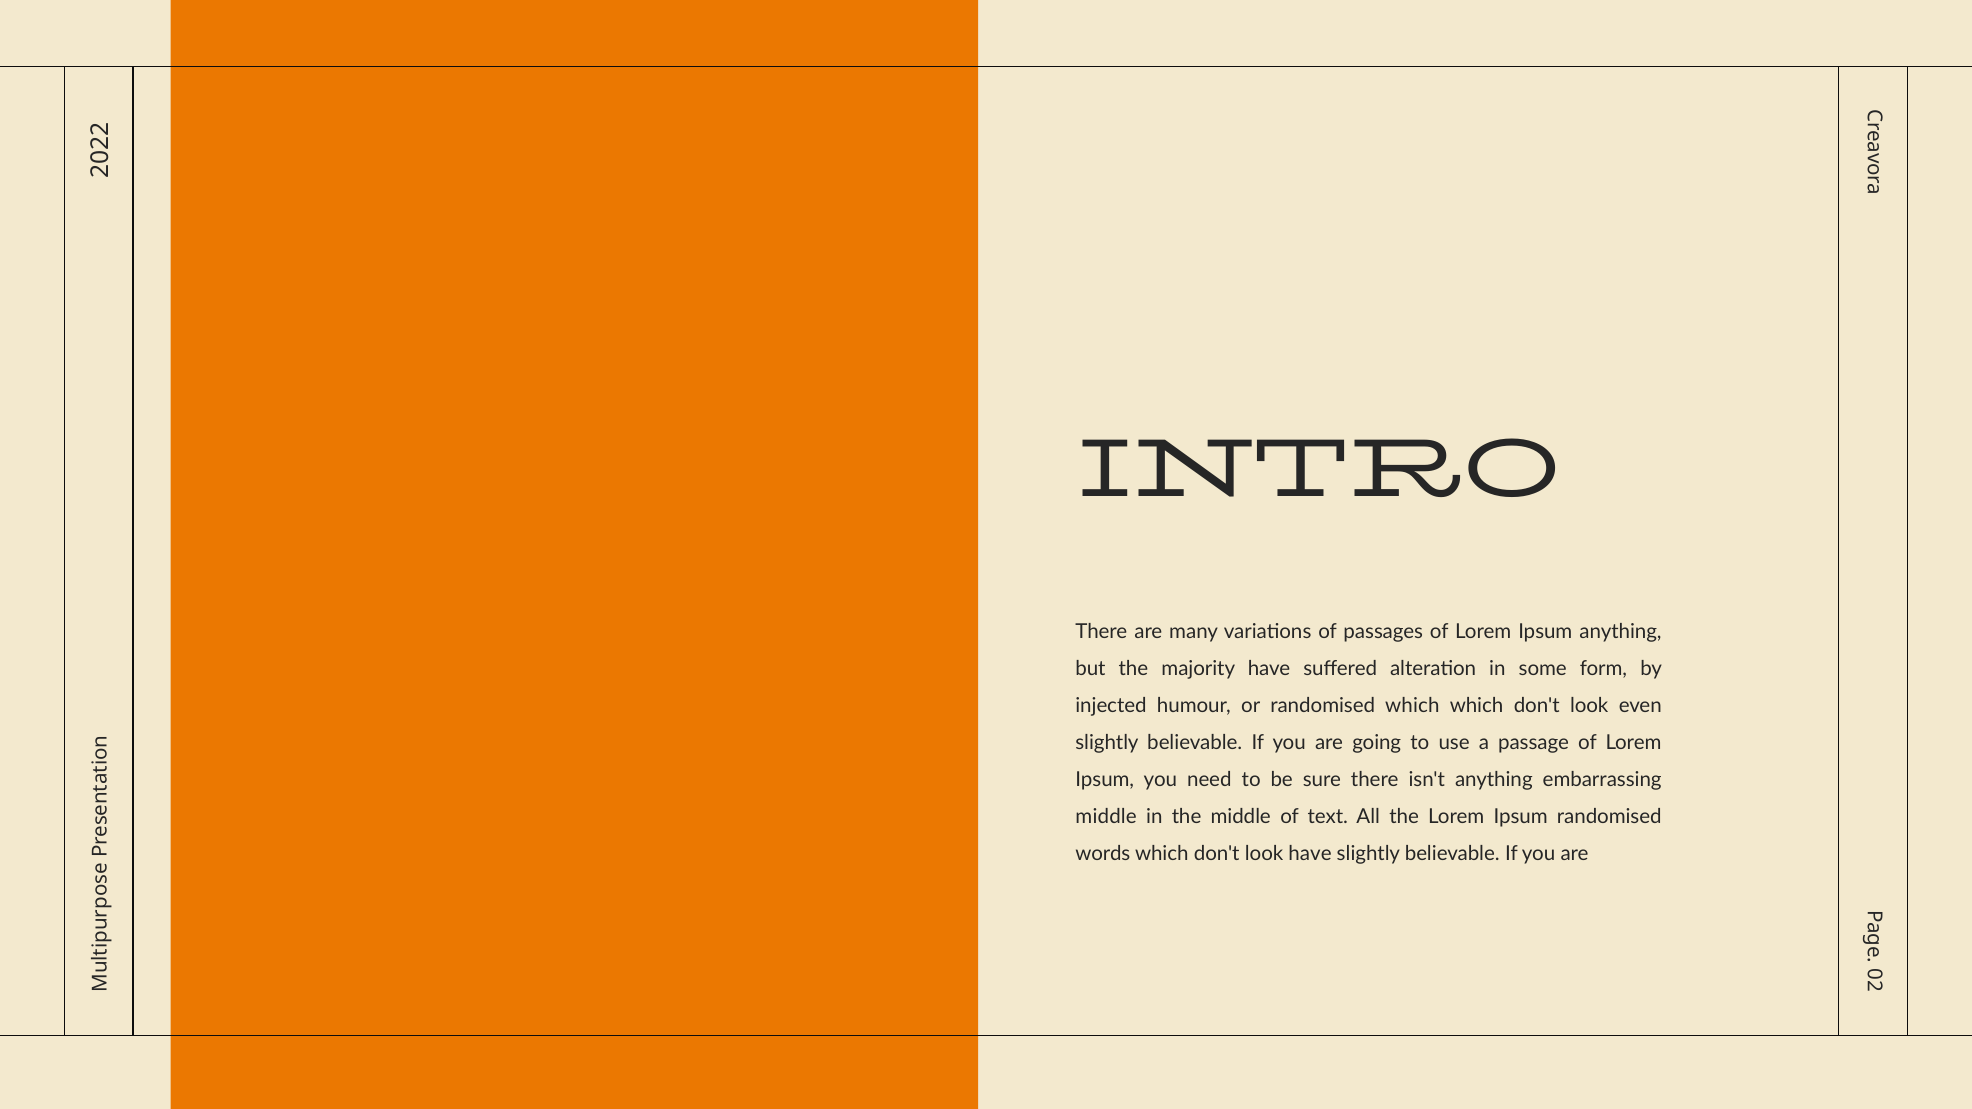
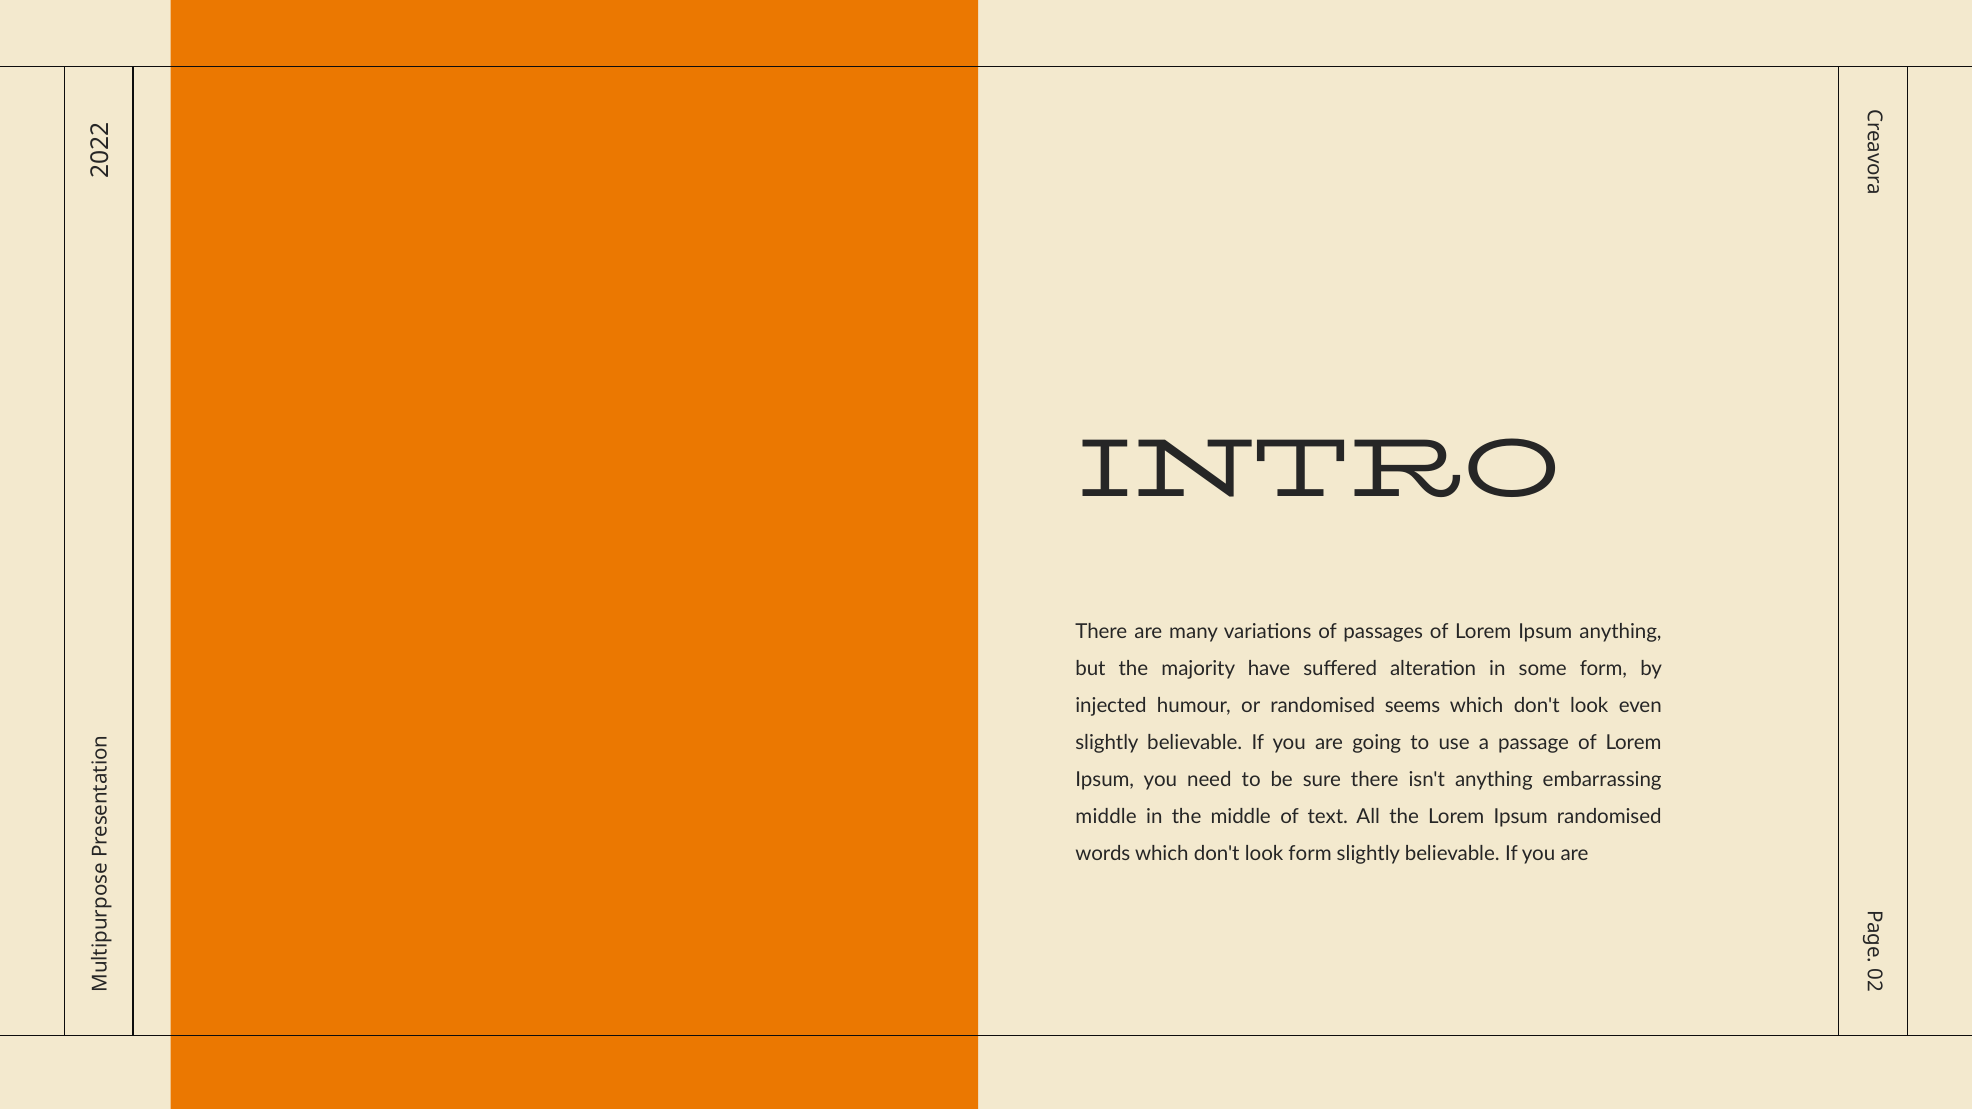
randomised which: which -> seems
look have: have -> form
